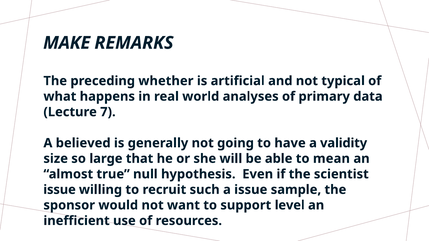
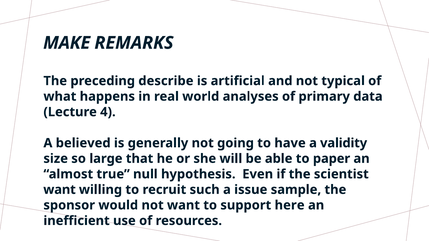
whether: whether -> describe
7: 7 -> 4
mean: mean -> paper
issue at (60, 190): issue -> want
level: level -> here
